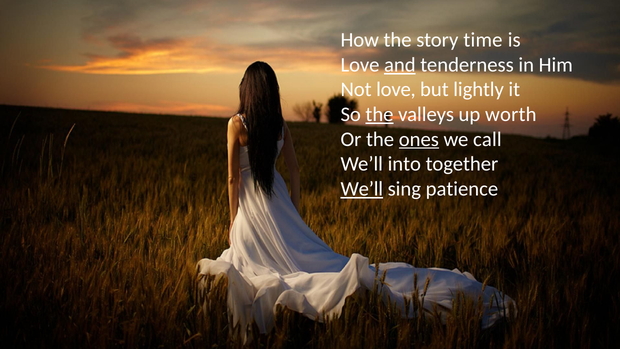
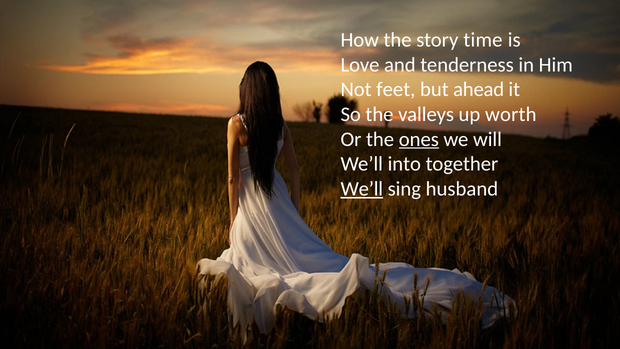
and underline: present -> none
Not love: love -> feet
lightly: lightly -> ahead
the at (380, 114) underline: present -> none
call: call -> will
patience: patience -> husband
